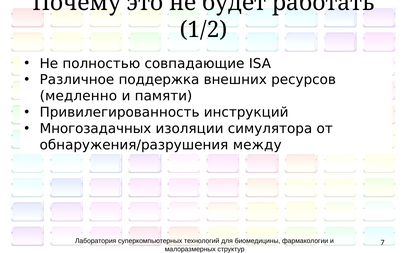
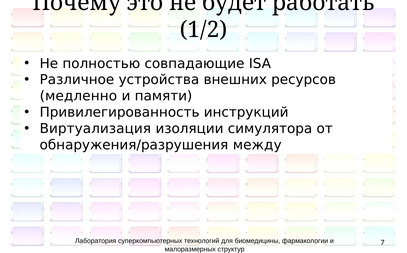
поддержка: поддержка -> устройства
Многозадачных: Многозадачных -> Виртуализация
